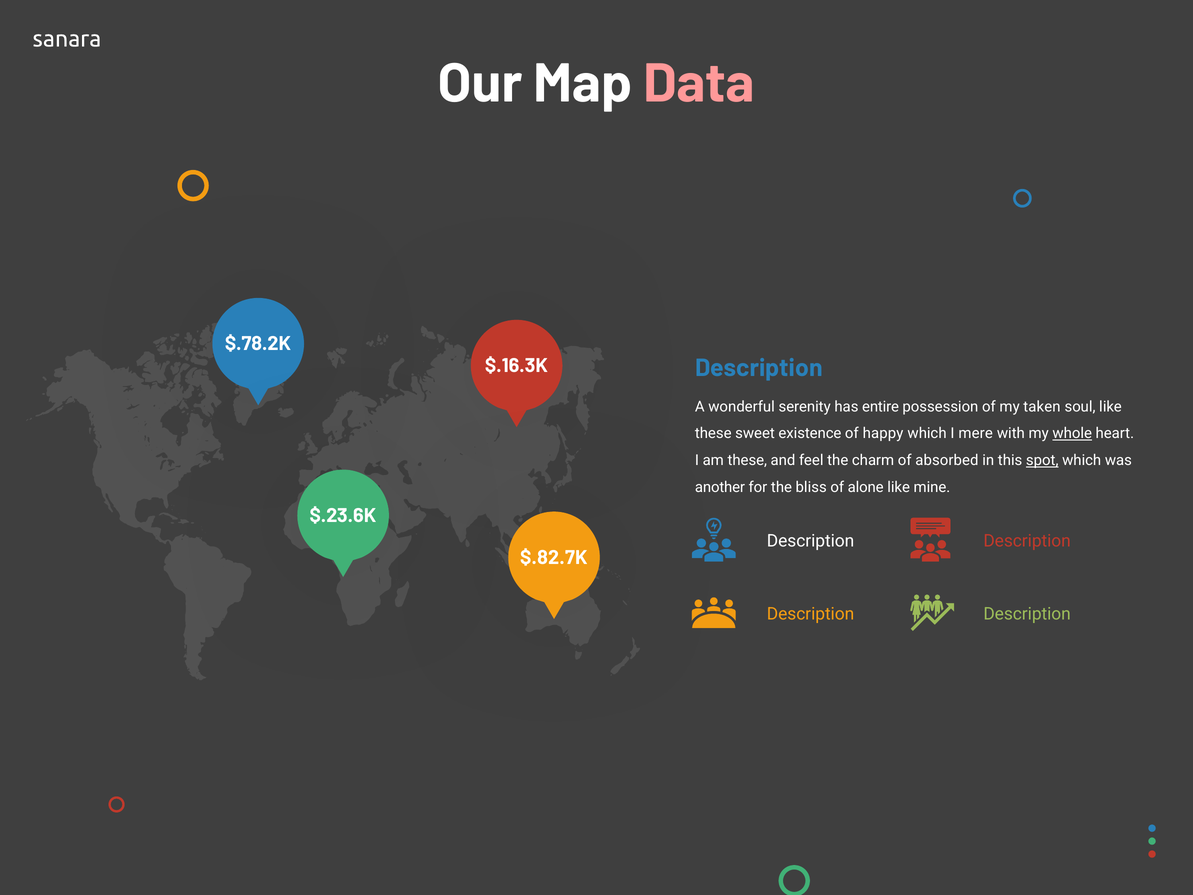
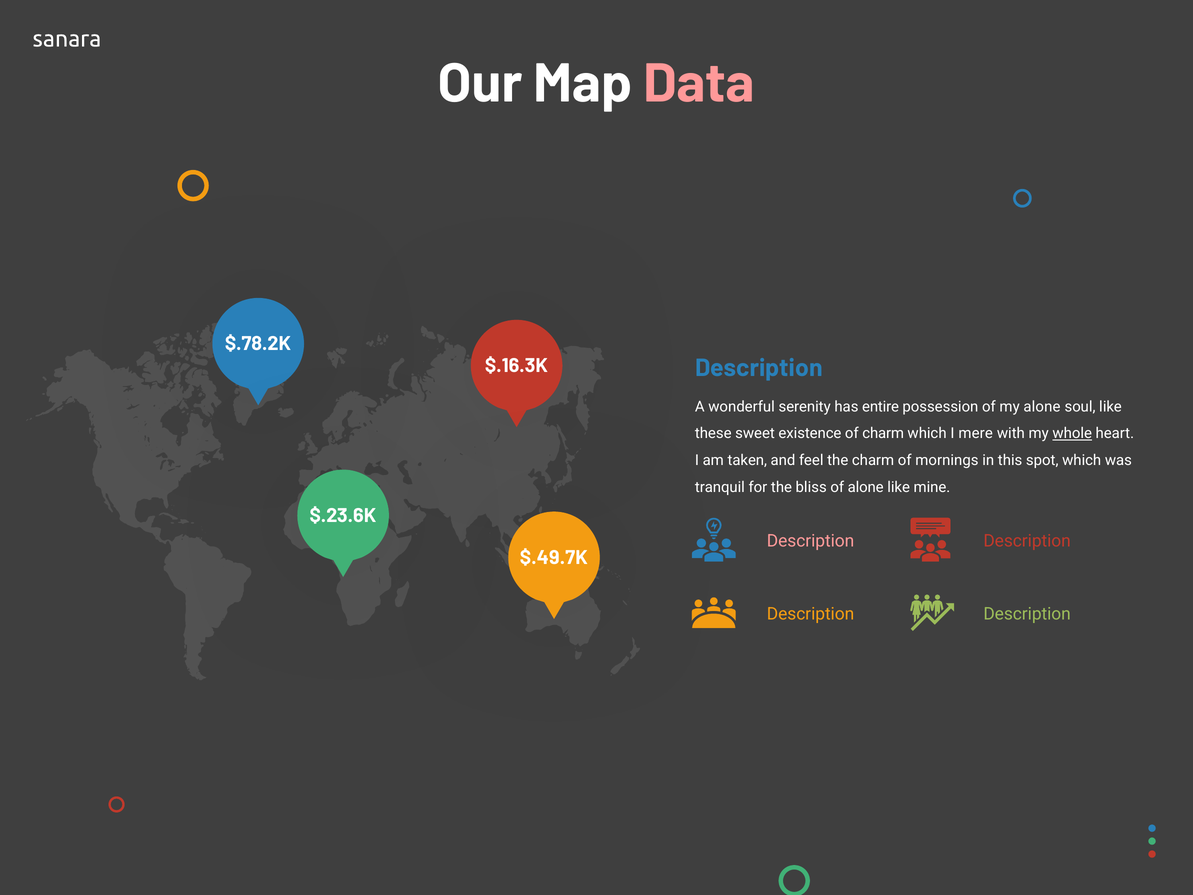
my taken: taken -> alone
of happy: happy -> charm
am these: these -> taken
absorbed: absorbed -> mornings
spot underline: present -> none
another: another -> tranquil
Description at (811, 541) colour: white -> pink
$.82.7K: $.82.7K -> $.49.7K
